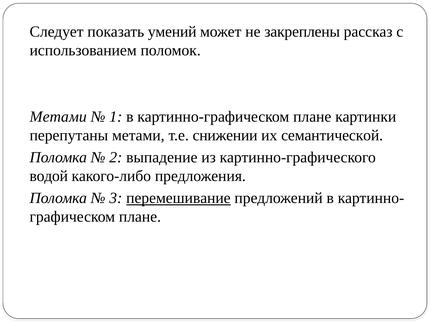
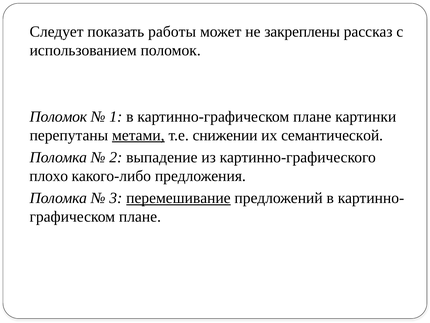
умений: умений -> работы
Метами at (58, 116): Метами -> Поломок
метами at (138, 135) underline: none -> present
водой: водой -> плохо
